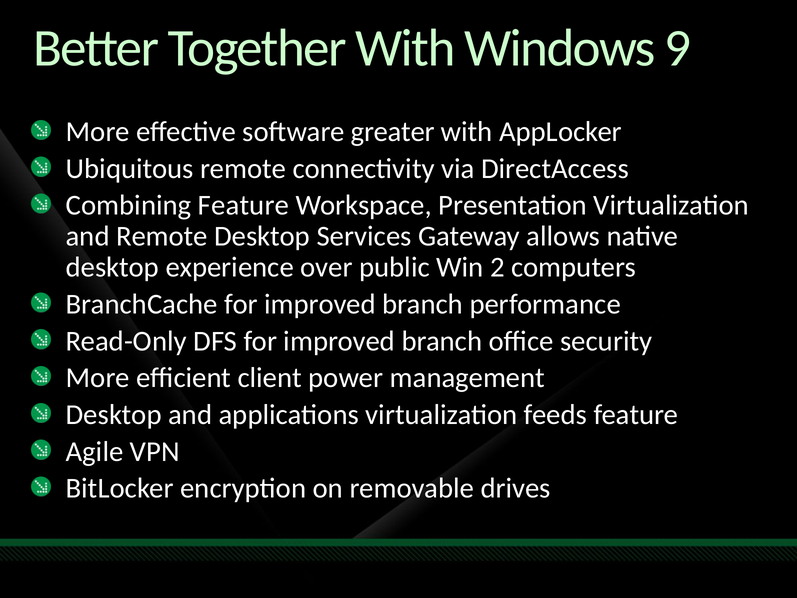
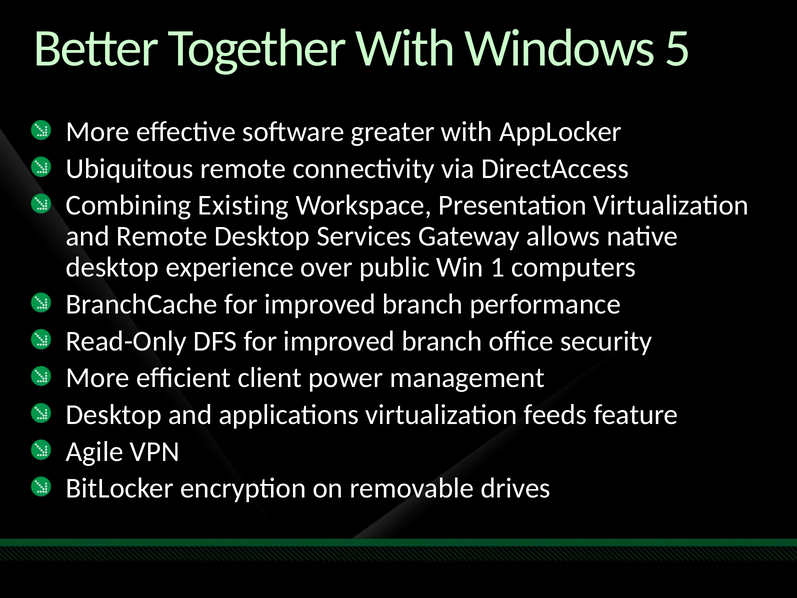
9: 9 -> 5
Combining Feature: Feature -> Existing
2: 2 -> 1
